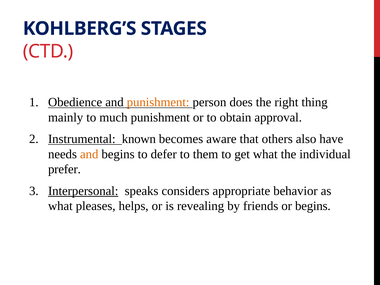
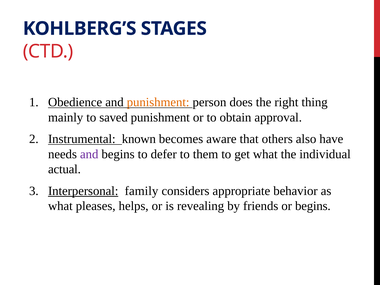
much: much -> saved
and at (89, 154) colour: orange -> purple
prefer: prefer -> actual
speaks: speaks -> family
